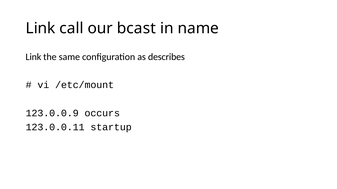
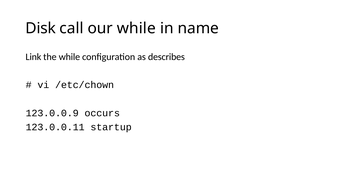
Link at (41, 28): Link -> Disk
our bcast: bcast -> while
the same: same -> while
/etc/mount: /etc/mount -> /etc/chown
